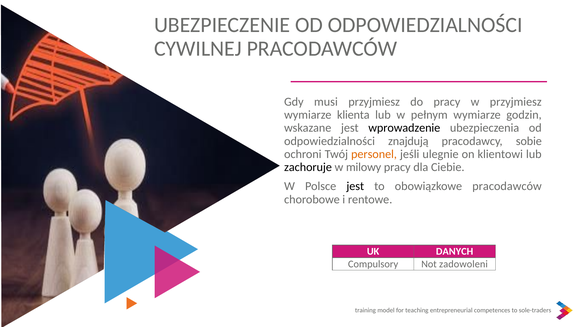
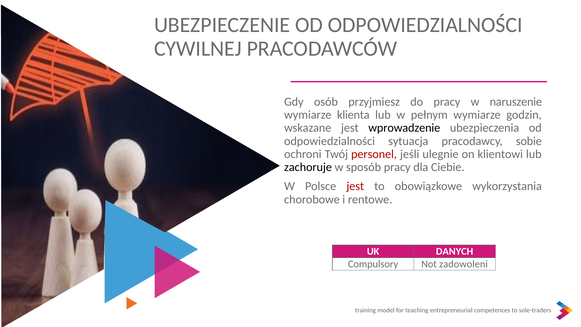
musi: musi -> osób
w przyjmiesz: przyjmiesz -> naruszenie
znajdują: znajdują -> sytuacja
personel colour: orange -> red
milowy: milowy -> sposób
jest at (355, 186) colour: black -> red
obowiązkowe pracodawców: pracodawców -> wykorzystania
